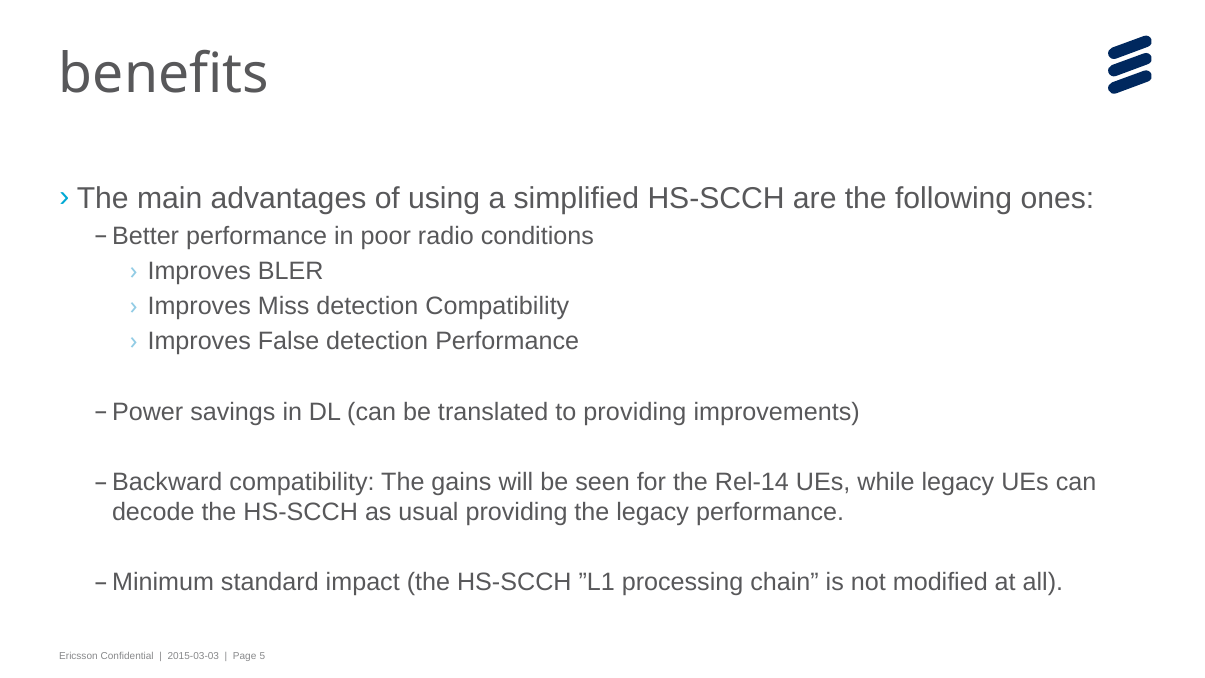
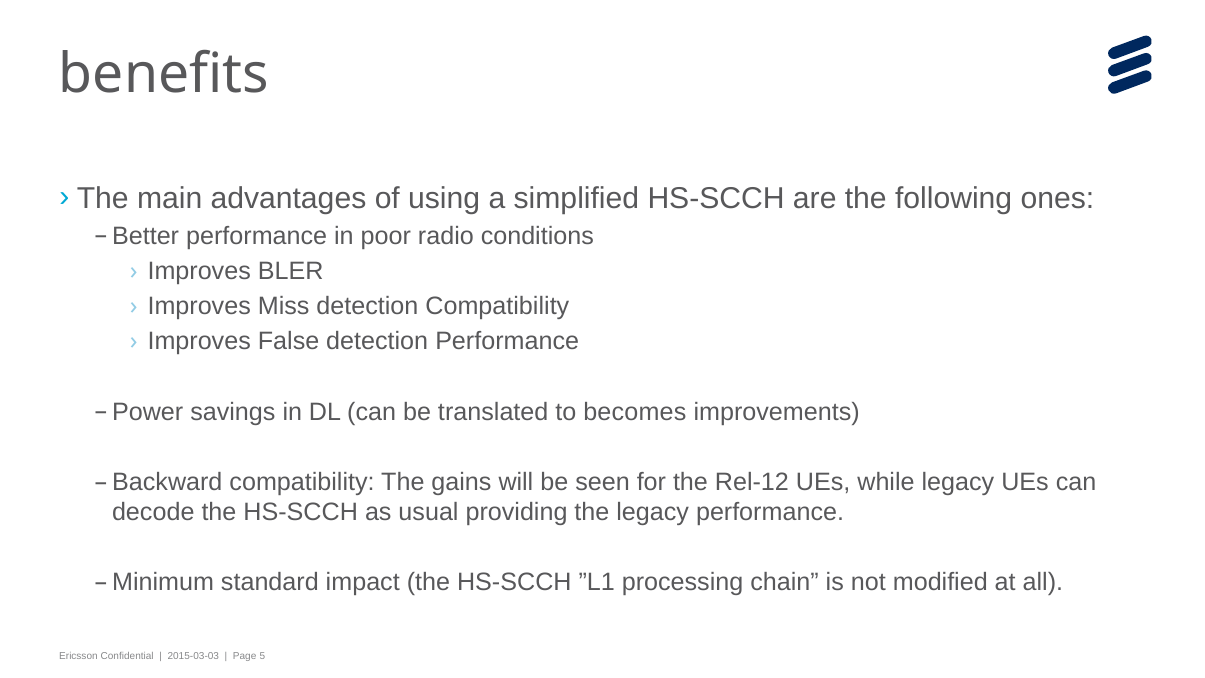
to providing: providing -> becomes
Rel-14: Rel-14 -> Rel-12
